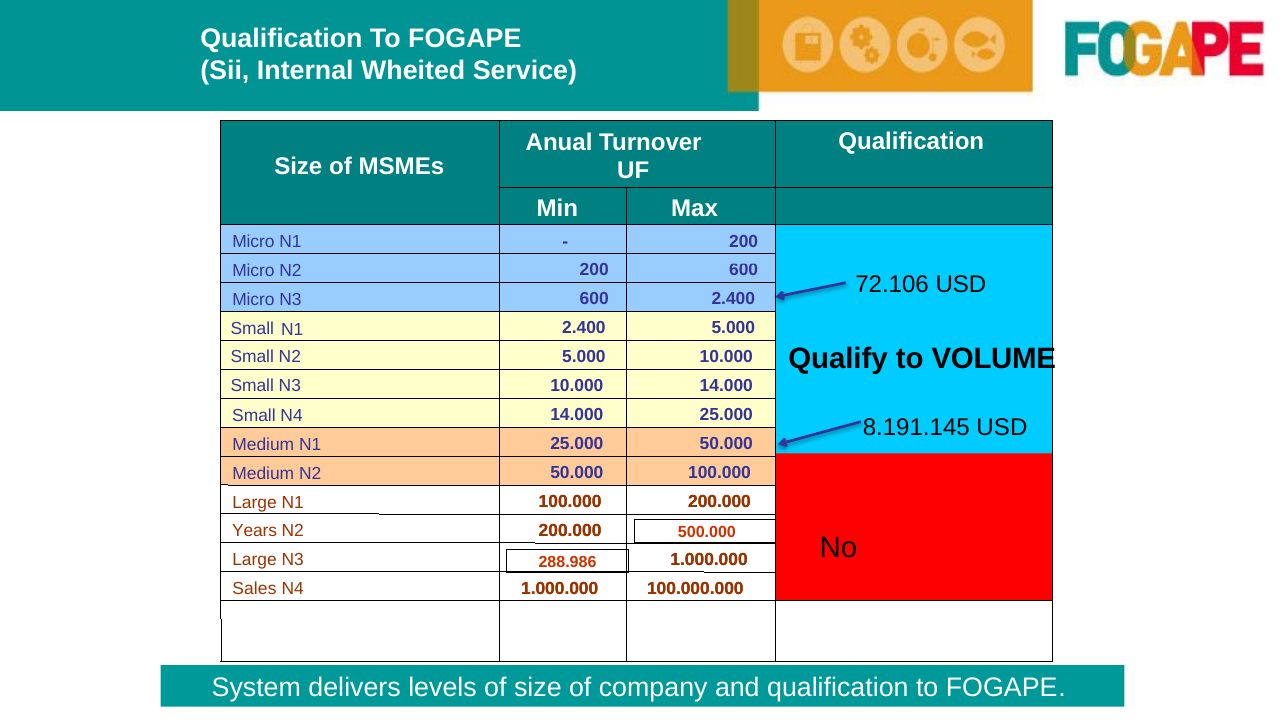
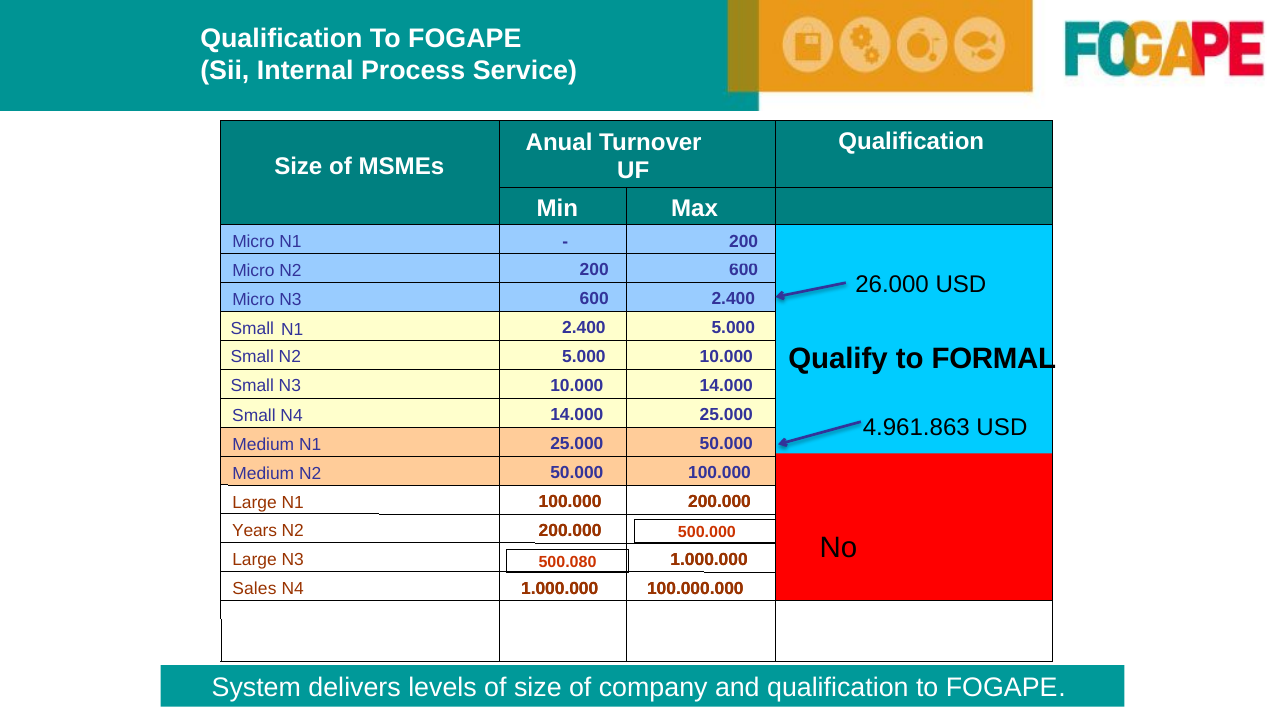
Wheited: Wheited -> Process
72.106: 72.106 -> 26.000
VOLUME: VOLUME -> FORMAL
8.191.145: 8.191.145 -> 4.961.863
288.986: 288.986 -> 500.080
